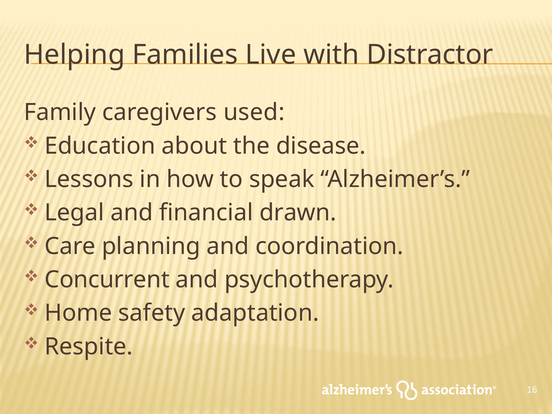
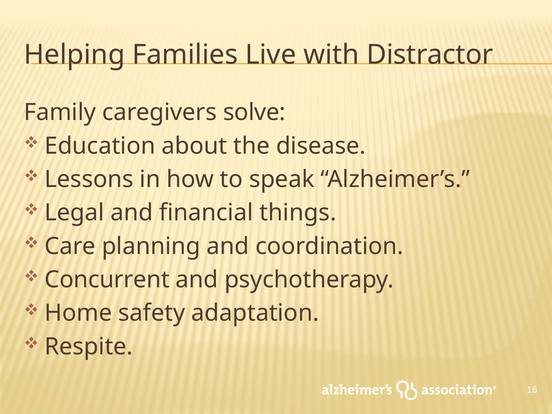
used: used -> solve
drawn: drawn -> things
